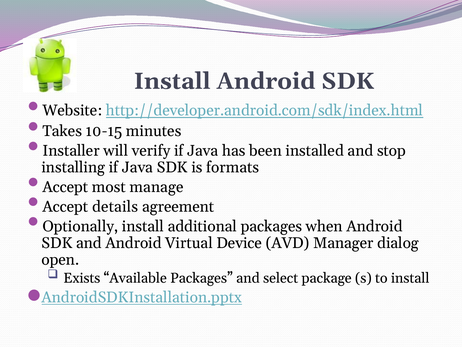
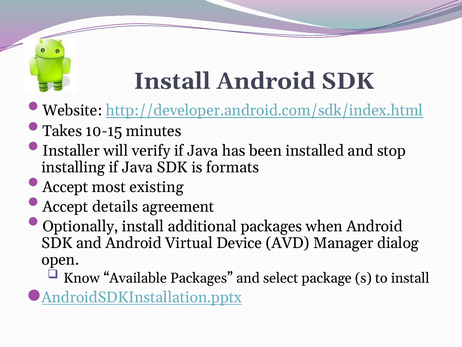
manage: manage -> existing
Exists: Exists -> Know
